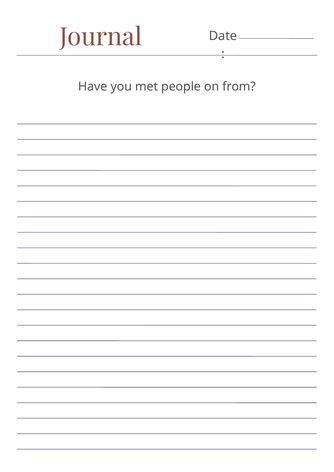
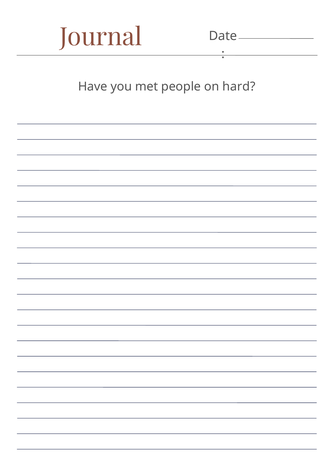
from: from -> hard
